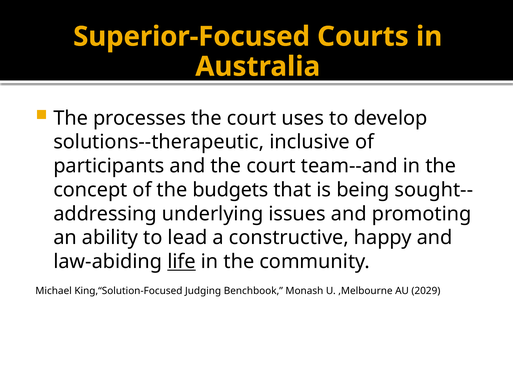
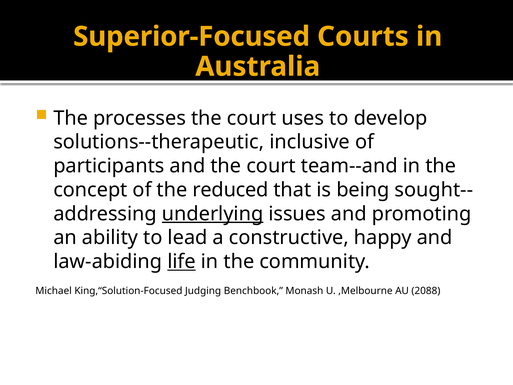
budgets: budgets -> reduced
underlying underline: none -> present
2029: 2029 -> 2088
